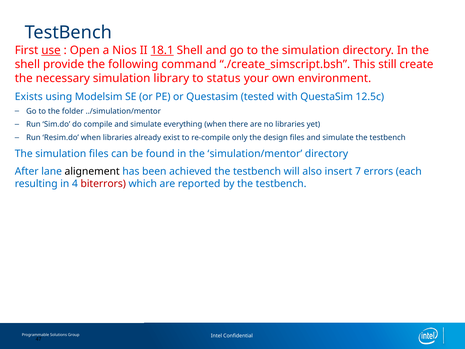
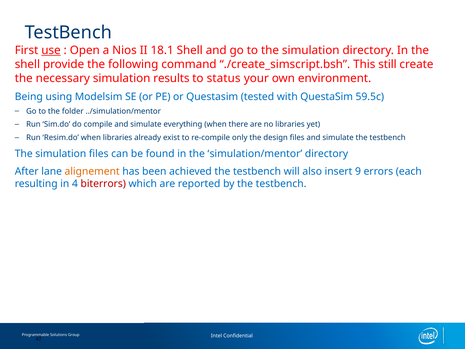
18.1 underline: present -> none
library: library -> results
Exists: Exists -> Being
12.5c: 12.5c -> 59.5c
alignement colour: black -> orange
7: 7 -> 9
